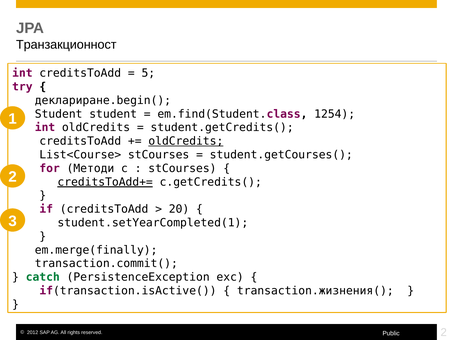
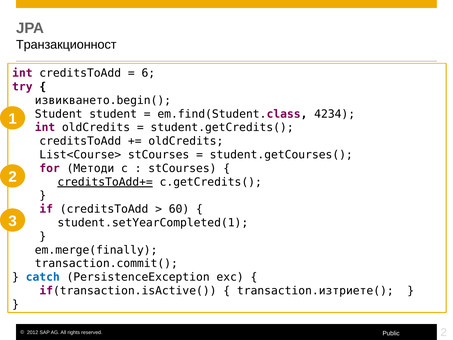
5: 5 -> 6
деклариране.begin(: деклариране.begin( -> извикването.begin(
1254: 1254 -> 4234
oldCredits at (186, 141) underline: present -> none
20: 20 -> 60
catch colour: green -> blue
transaction.жизнения(: transaction.жизнения( -> transaction.изтриете(
